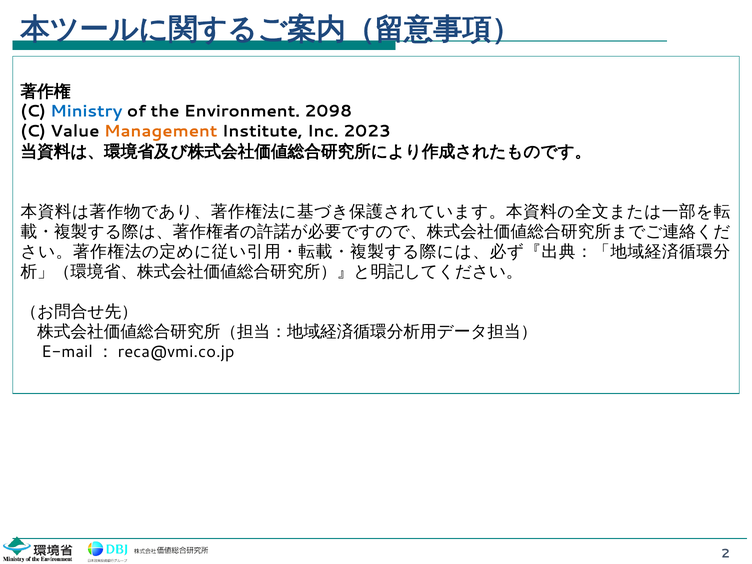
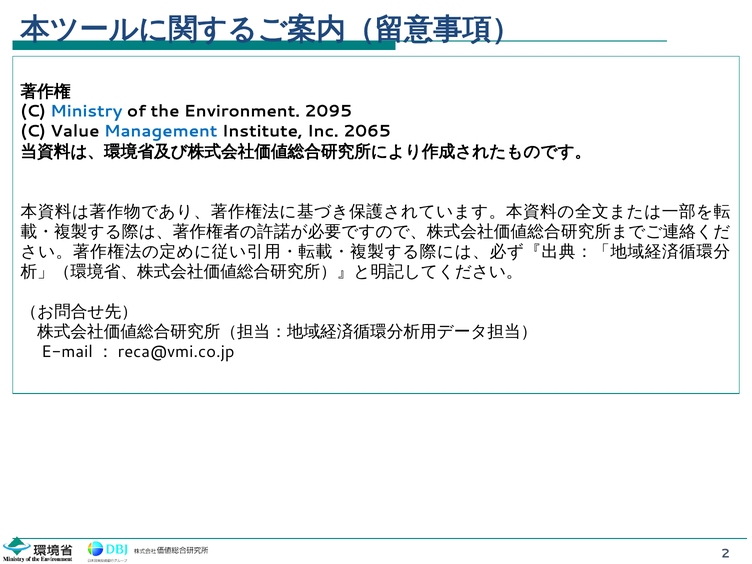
2098: 2098 -> 2095
Management colour: orange -> blue
2023: 2023 -> 2065
